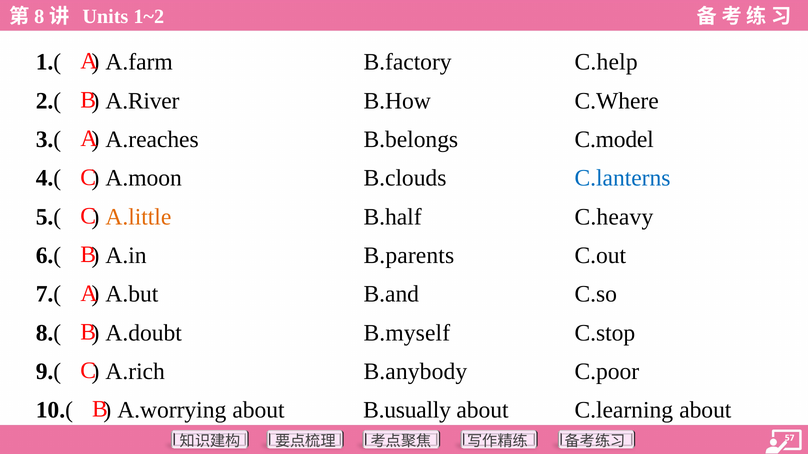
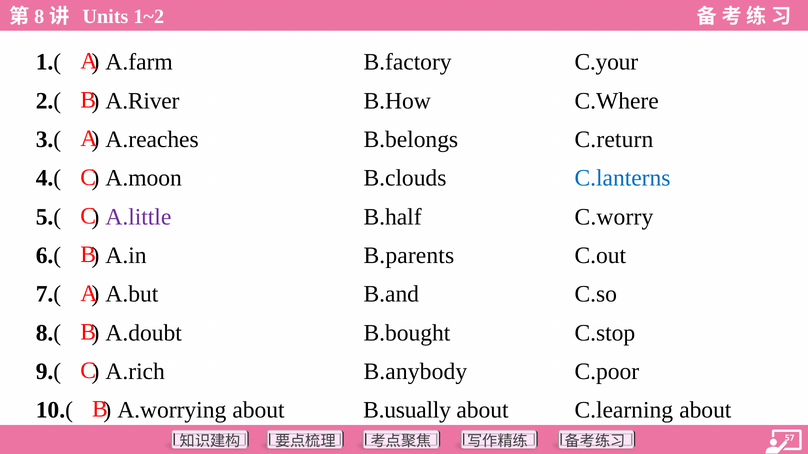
C.help: C.help -> C.your
C.model: C.model -> C.return
A.little colour: orange -> purple
C.heavy: C.heavy -> C.worry
B.myself: B.myself -> B.bought
